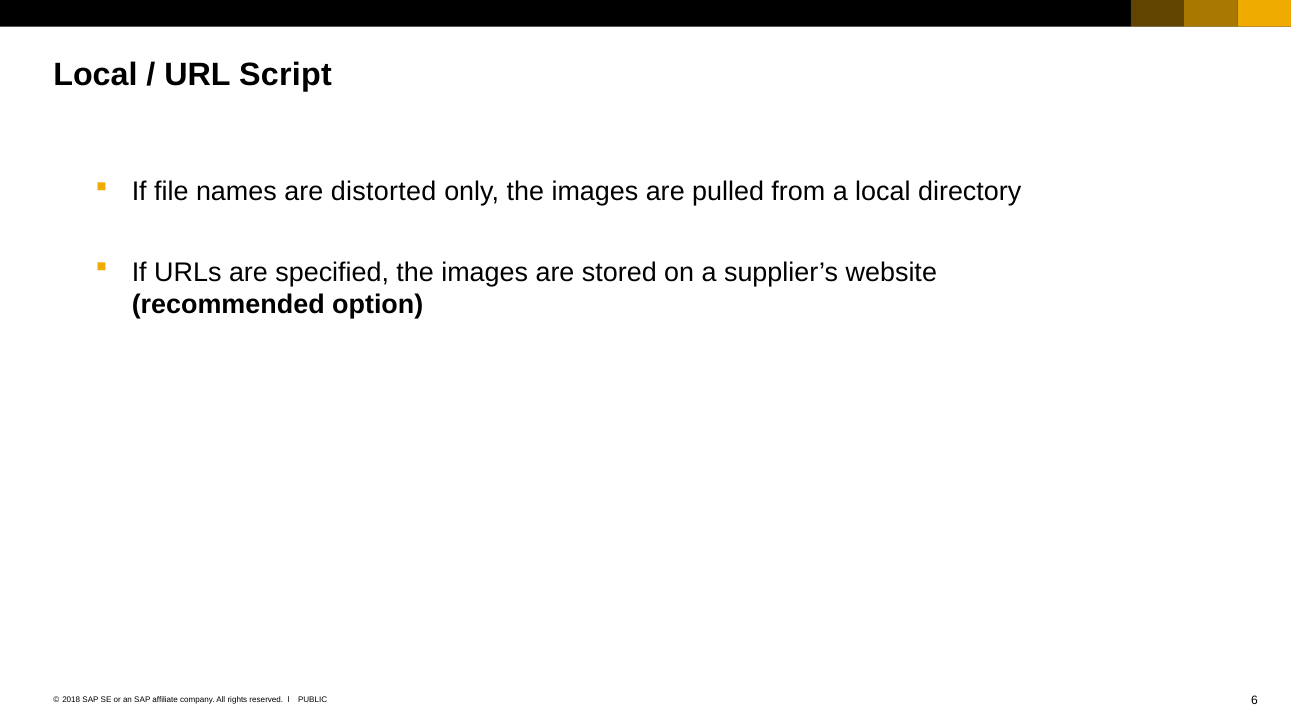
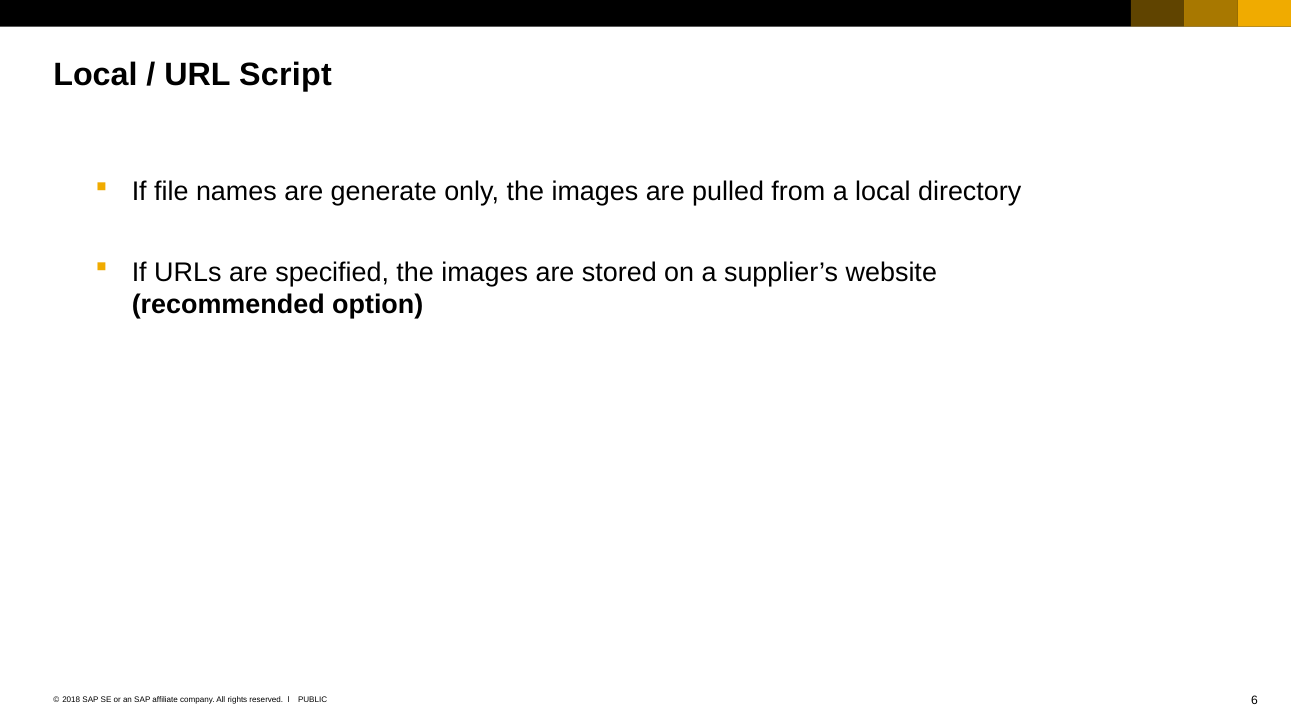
distorted: distorted -> generate
